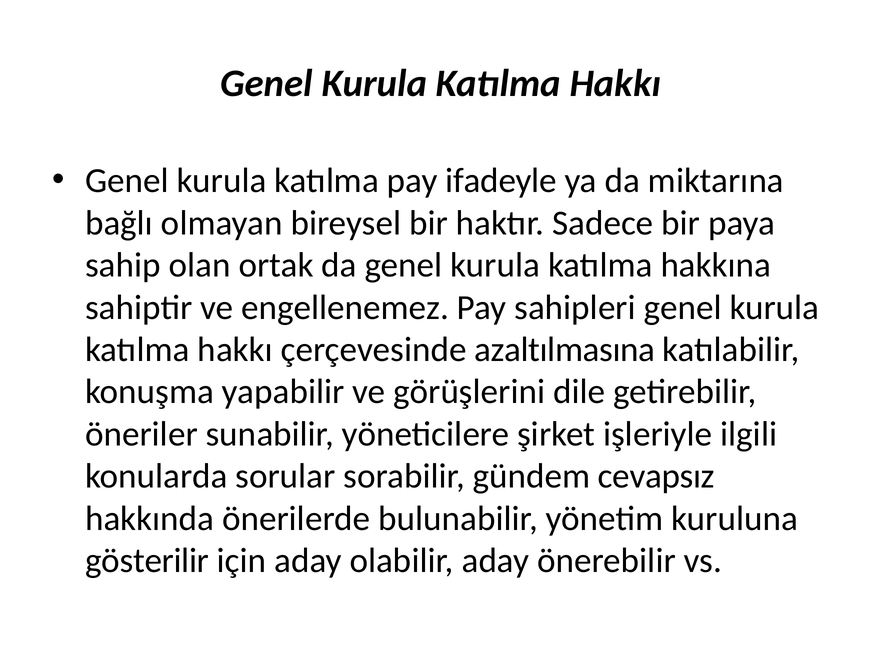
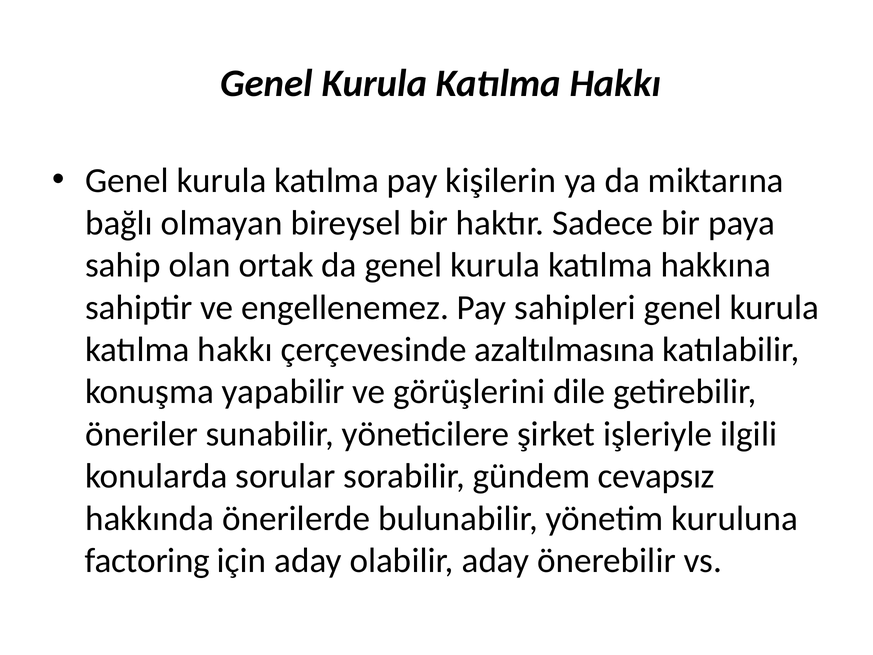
ifadeyle: ifadeyle -> kişilerin
gösterilir: gösterilir -> factoring
